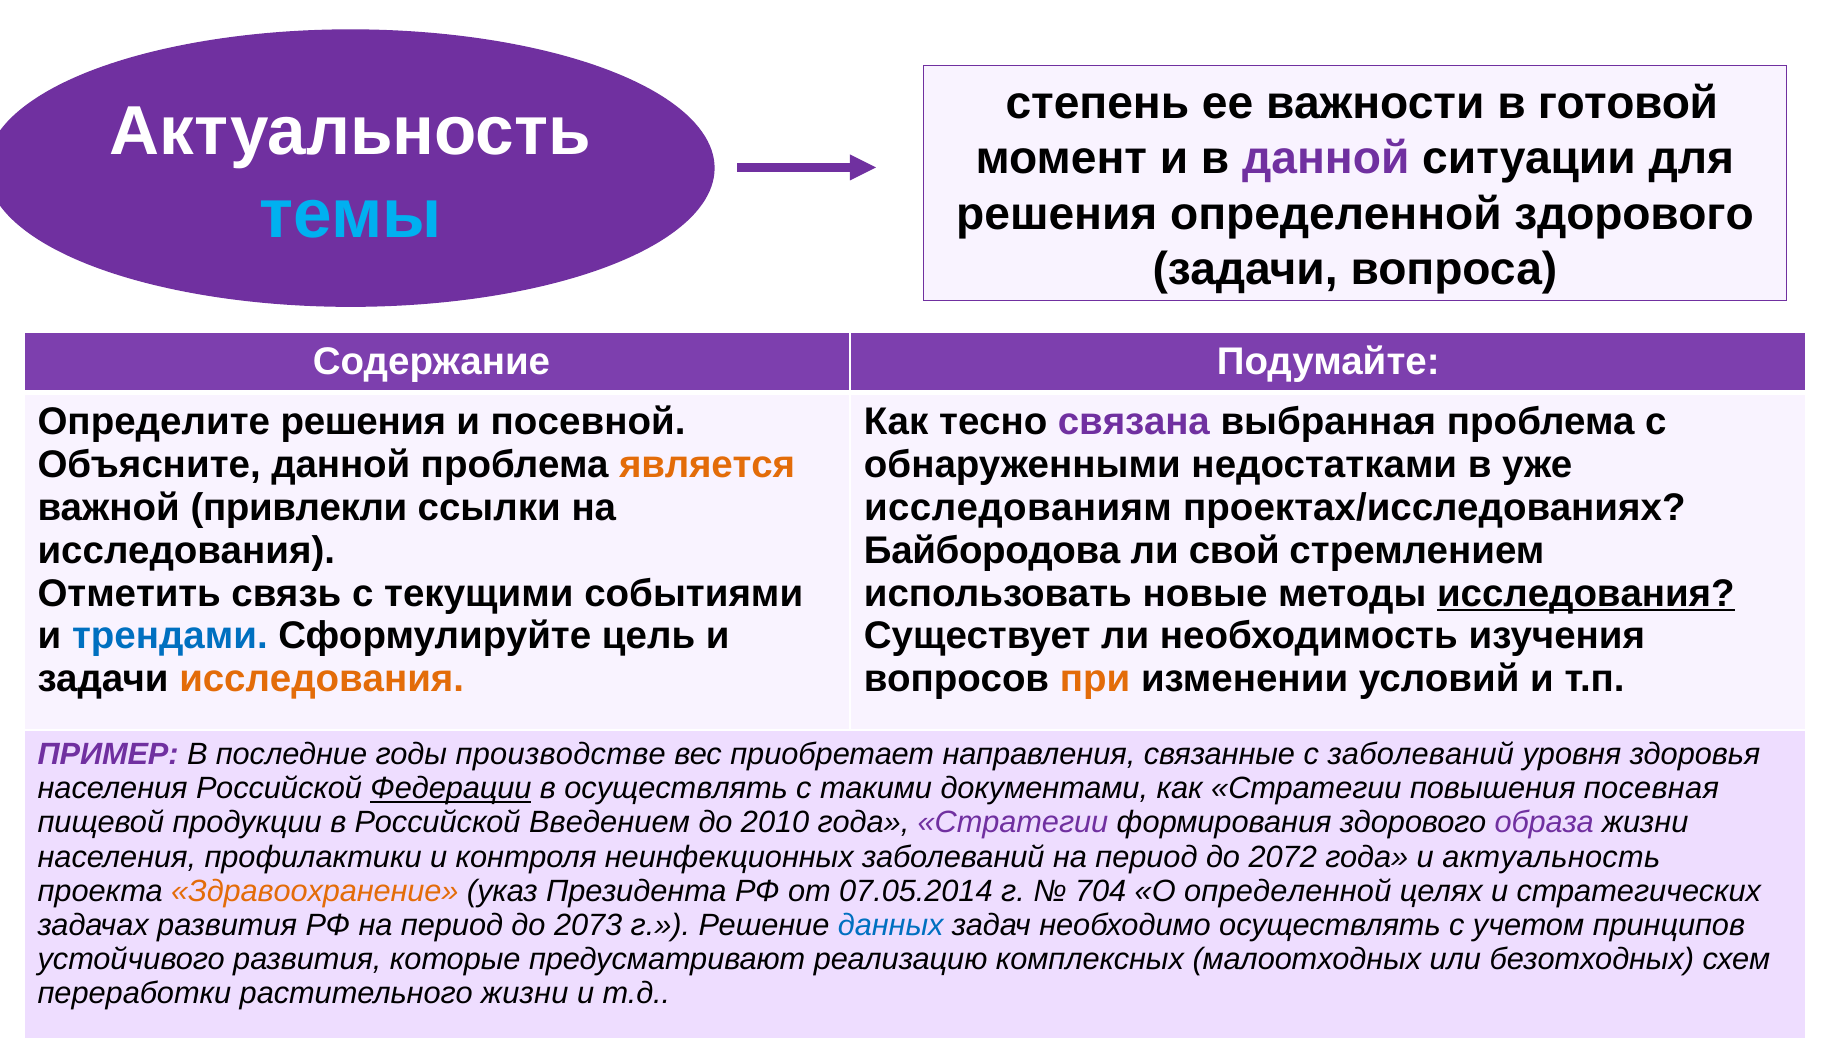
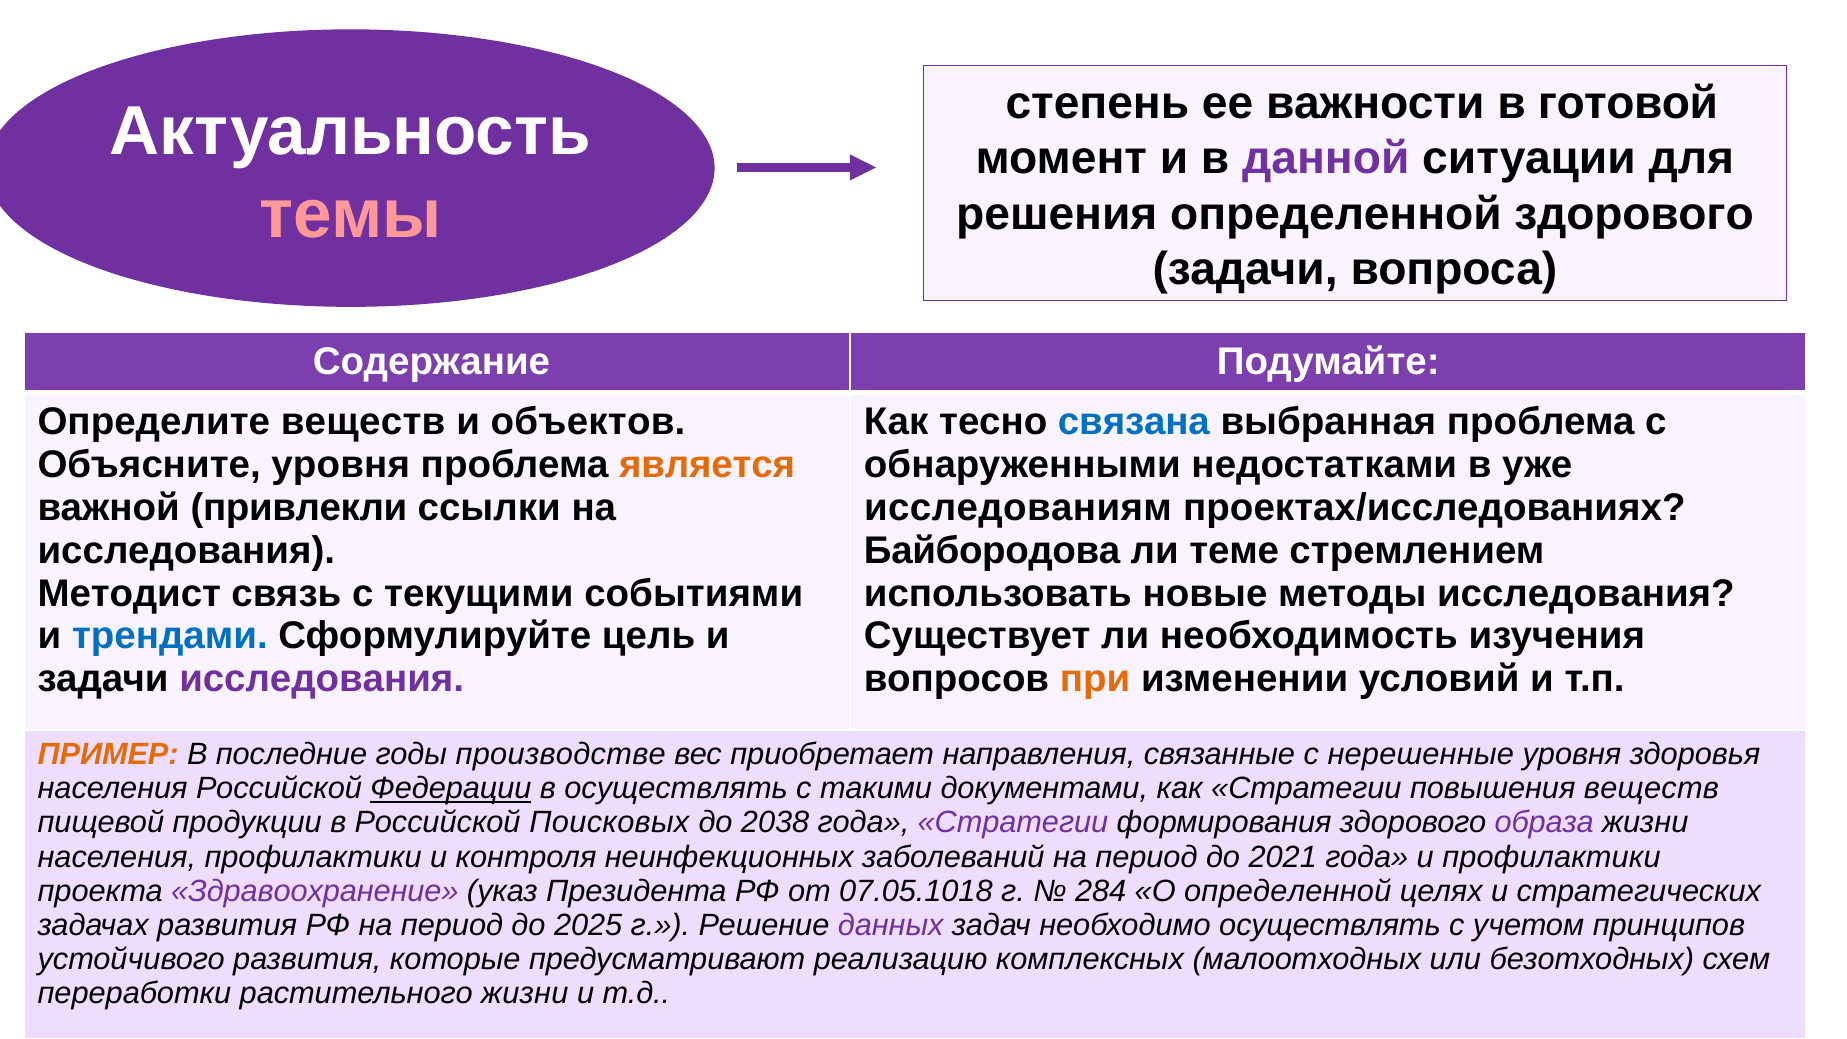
темы colour: light blue -> pink
Определите решения: решения -> веществ
посевной: посевной -> объектов
связана colour: purple -> blue
Объясните данной: данной -> уровня
свой: свой -> теме
Отметить: Отметить -> Методист
исследования at (1586, 593) underline: present -> none
исследования at (322, 679) colour: orange -> purple
ПРИМЕР colour: purple -> orange
с заболеваний: заболеваний -> нерешенные
повышения посевная: посевная -> веществ
Введением: Введением -> Поисковых
2010: 2010 -> 2038
2072: 2072 -> 2021
и актуальность: актуальность -> профилактики
Здравоохранение colour: orange -> purple
07.05.2014: 07.05.2014 -> 07.05.1018
704: 704 -> 284
2073: 2073 -> 2025
данных colour: blue -> purple
